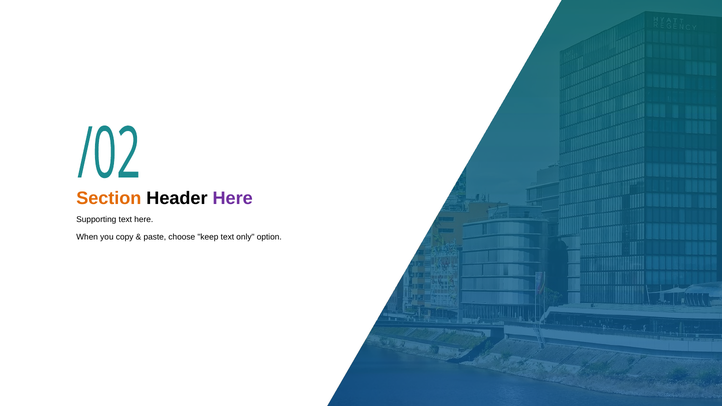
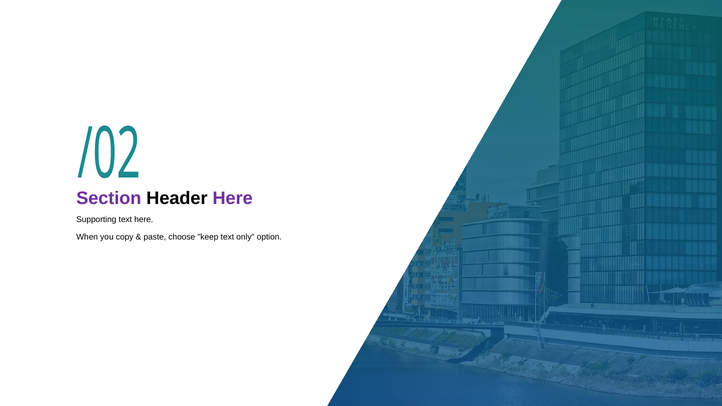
Section colour: orange -> purple
